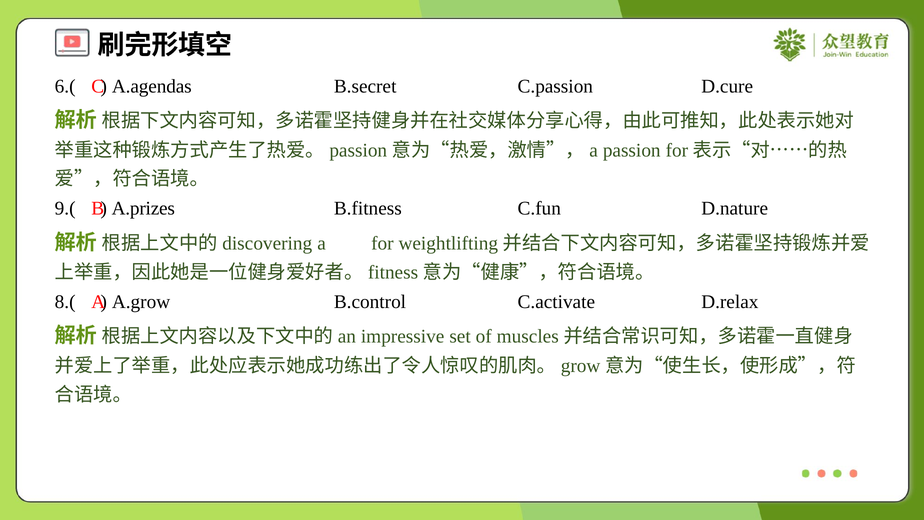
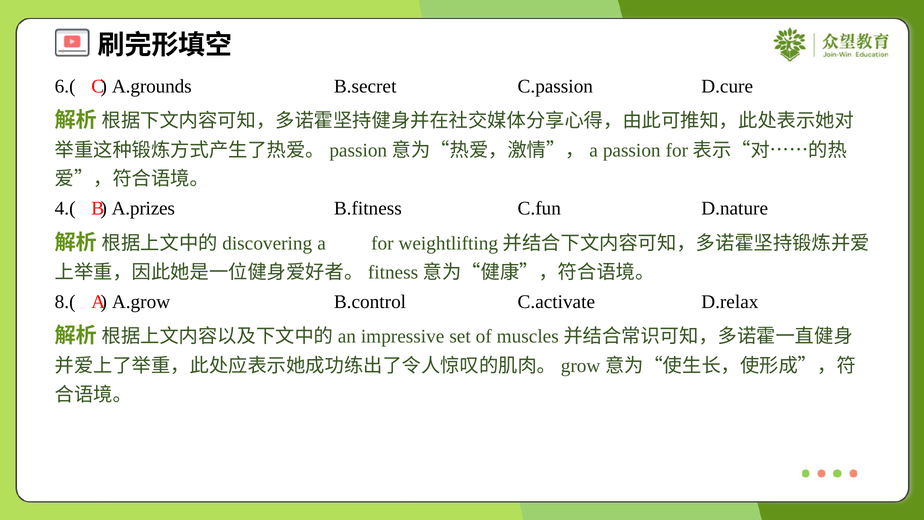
A.agendas: A.agendas -> A.grounds
9.(: 9.( -> 4.(
